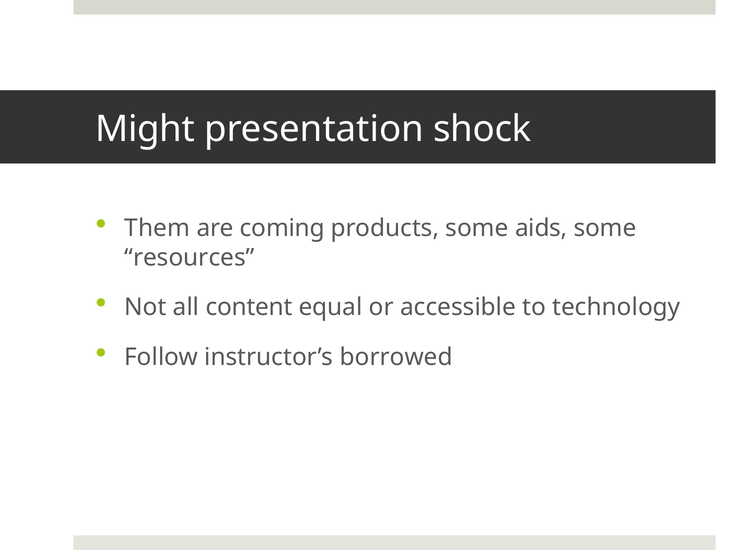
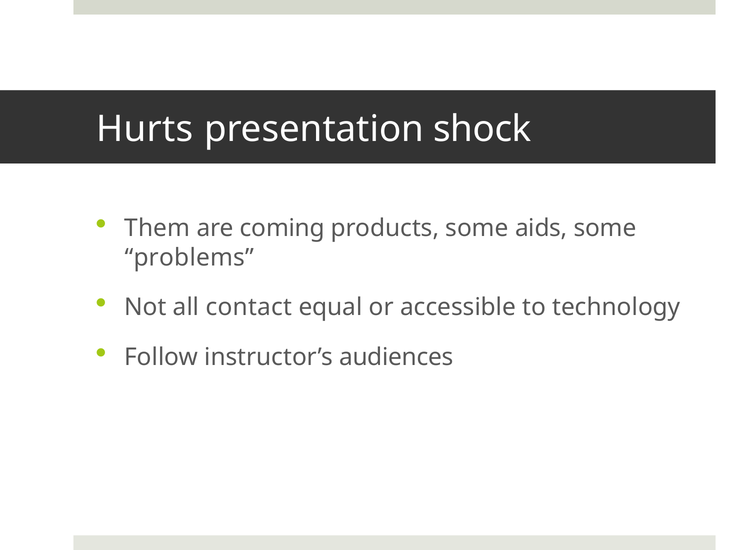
Might: Might -> Hurts
resources: resources -> problems
content: content -> contact
borrowed: borrowed -> audiences
